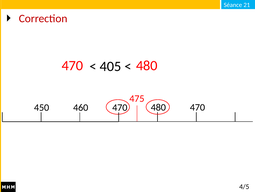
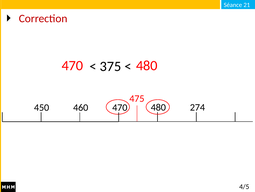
405: 405 -> 375
480 470: 470 -> 274
